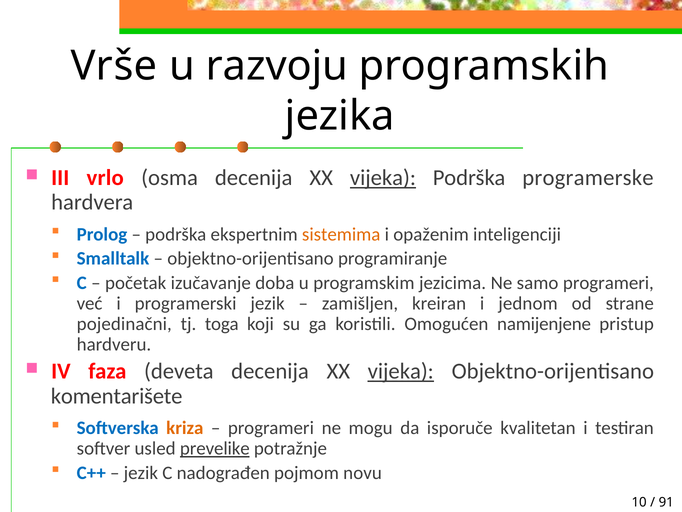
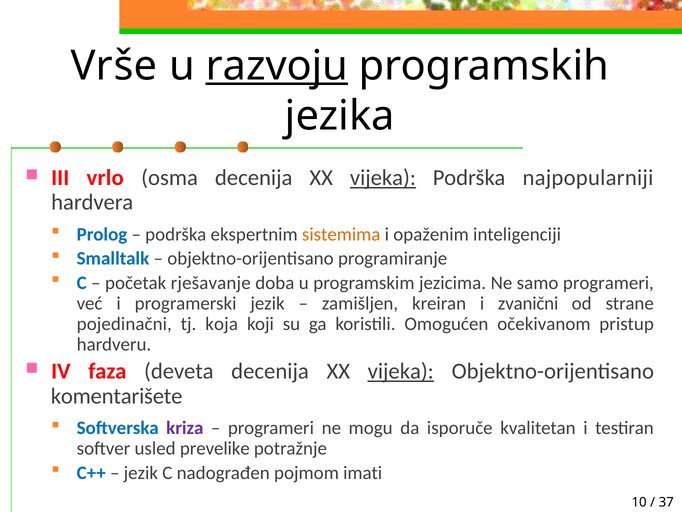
razvoju underline: none -> present
programerske: programerske -> najpopularniji
izučavanje: izučavanje -> rješavanje
jednom: jednom -> zvanični
toga: toga -> koja
namijenjene: namijenjene -> očekivanom
kriza colour: orange -> purple
prevelike underline: present -> none
novu: novu -> imati
91: 91 -> 37
